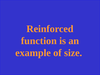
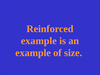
function at (39, 41): function -> example
